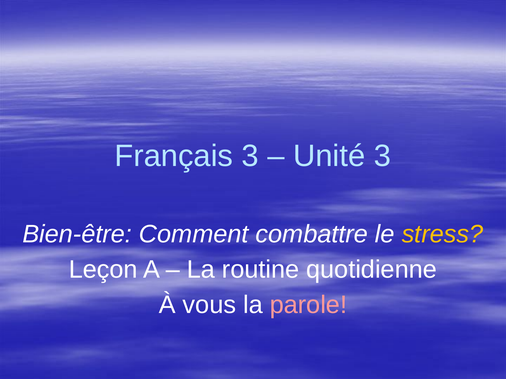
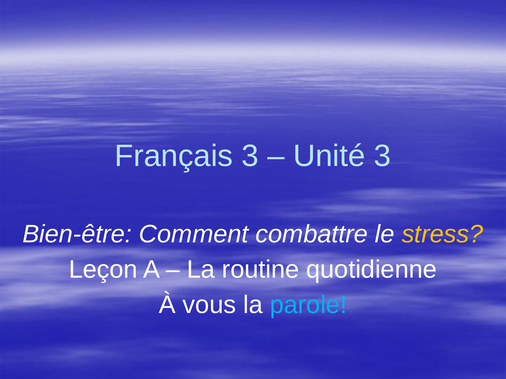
parole colour: pink -> light blue
